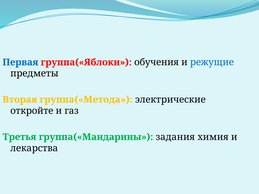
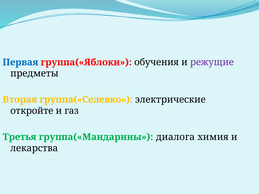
режущие colour: blue -> purple
группа(«Метода: группа(«Метода -> группа(«Селевко
задания: задания -> диалога
